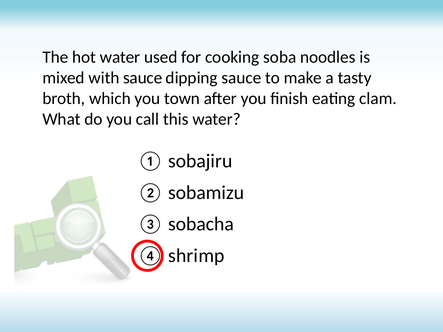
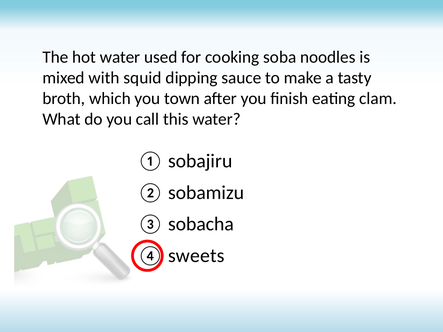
with sauce: sauce -> squid
shrimp: shrimp -> sweets
